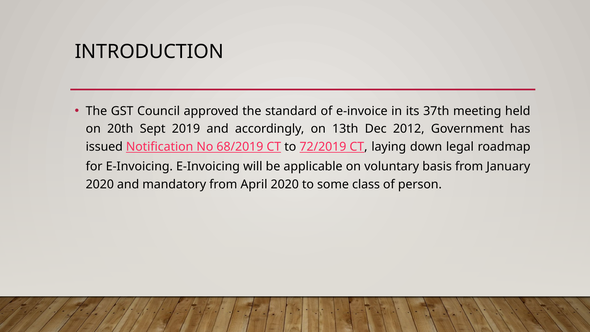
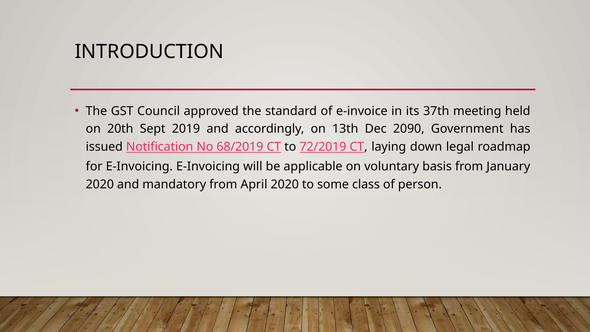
2012: 2012 -> 2090
